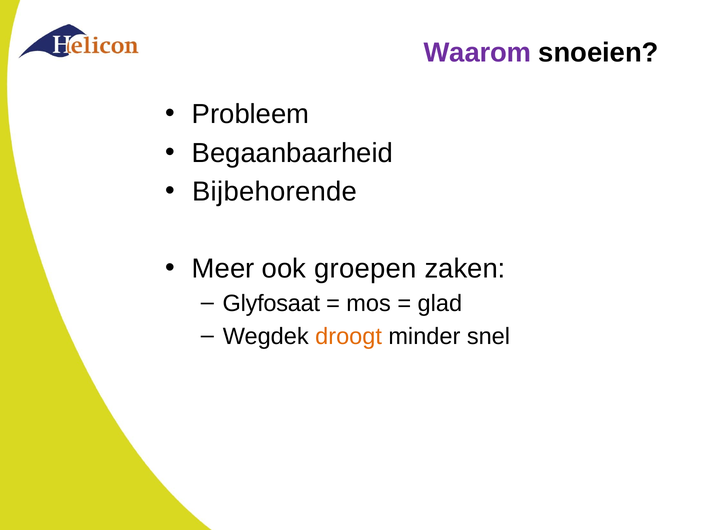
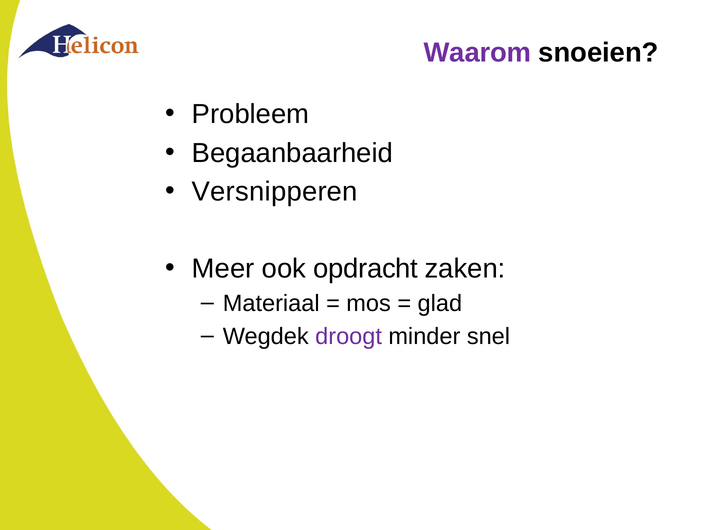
Bijbehorende: Bijbehorende -> Versnipperen
groepen: groepen -> opdracht
Glyfosaat: Glyfosaat -> Materiaal
droogt colour: orange -> purple
